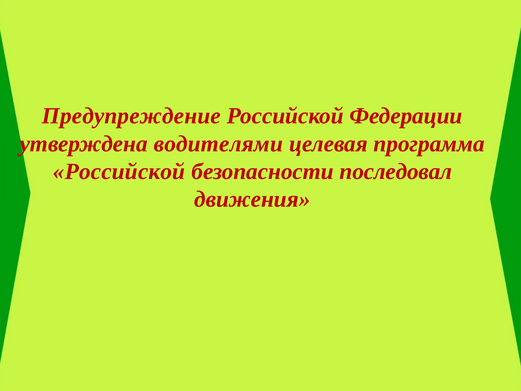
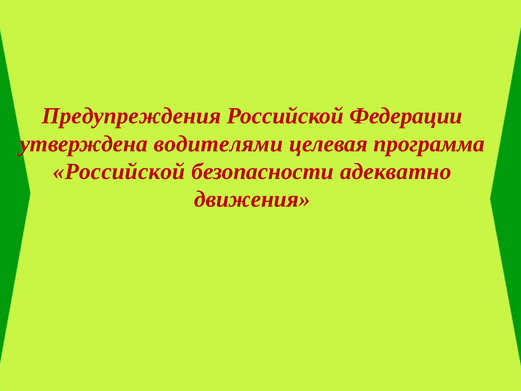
Предупреждение: Предупреждение -> Предупреждения
последовал: последовал -> адекватно
